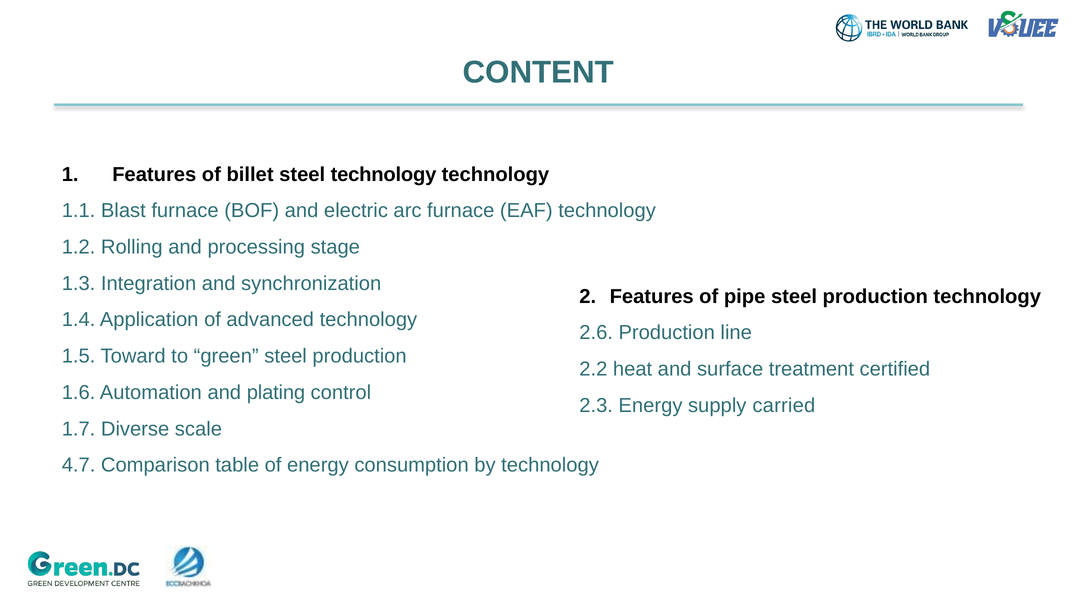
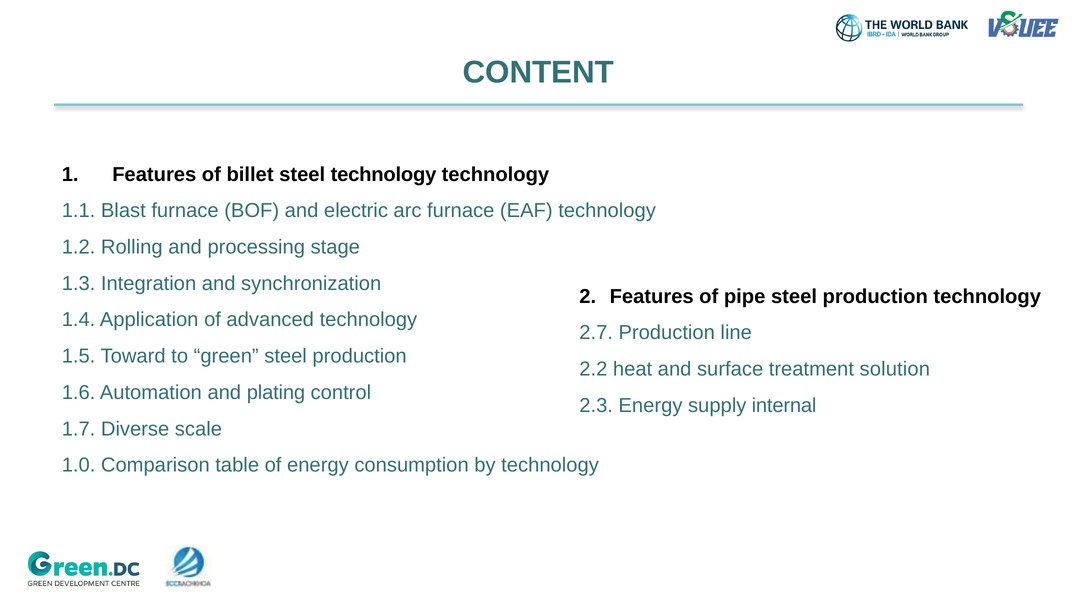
2.6: 2.6 -> 2.7
certified: certified -> solution
carried: carried -> internal
4.7: 4.7 -> 1.0
